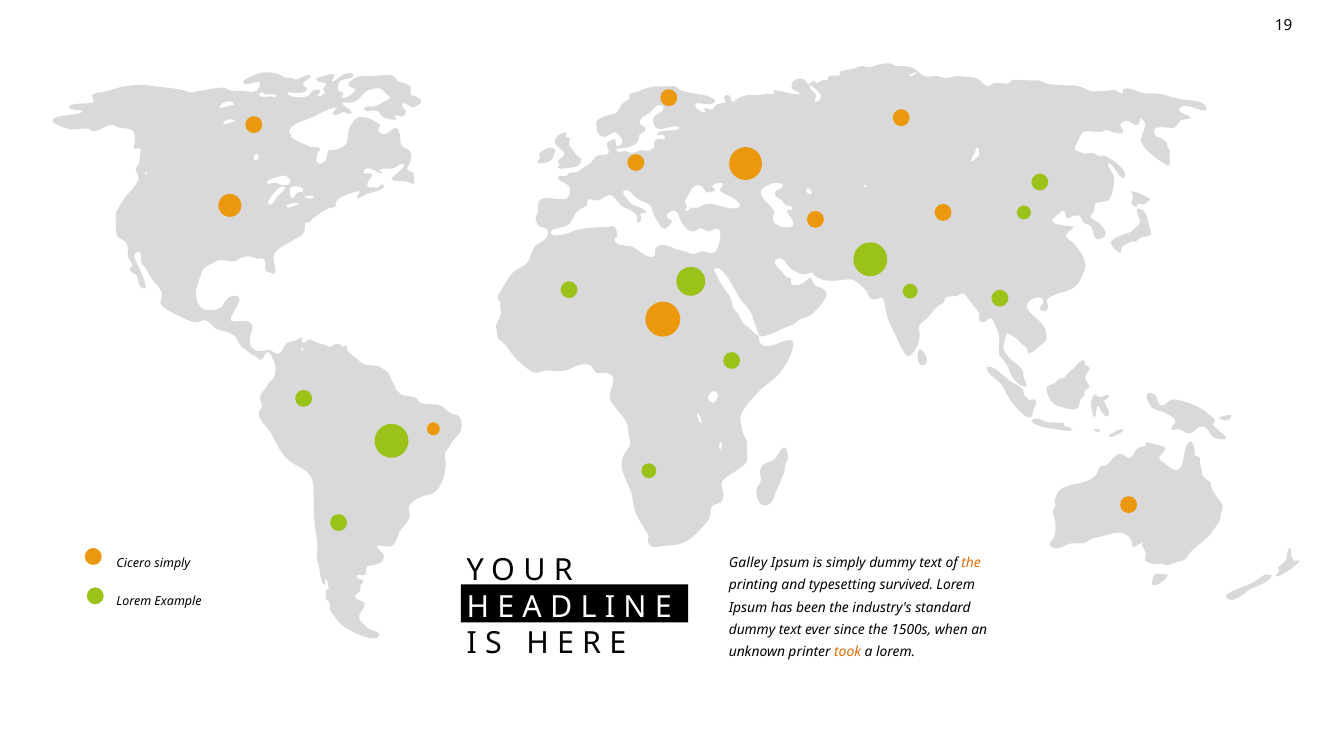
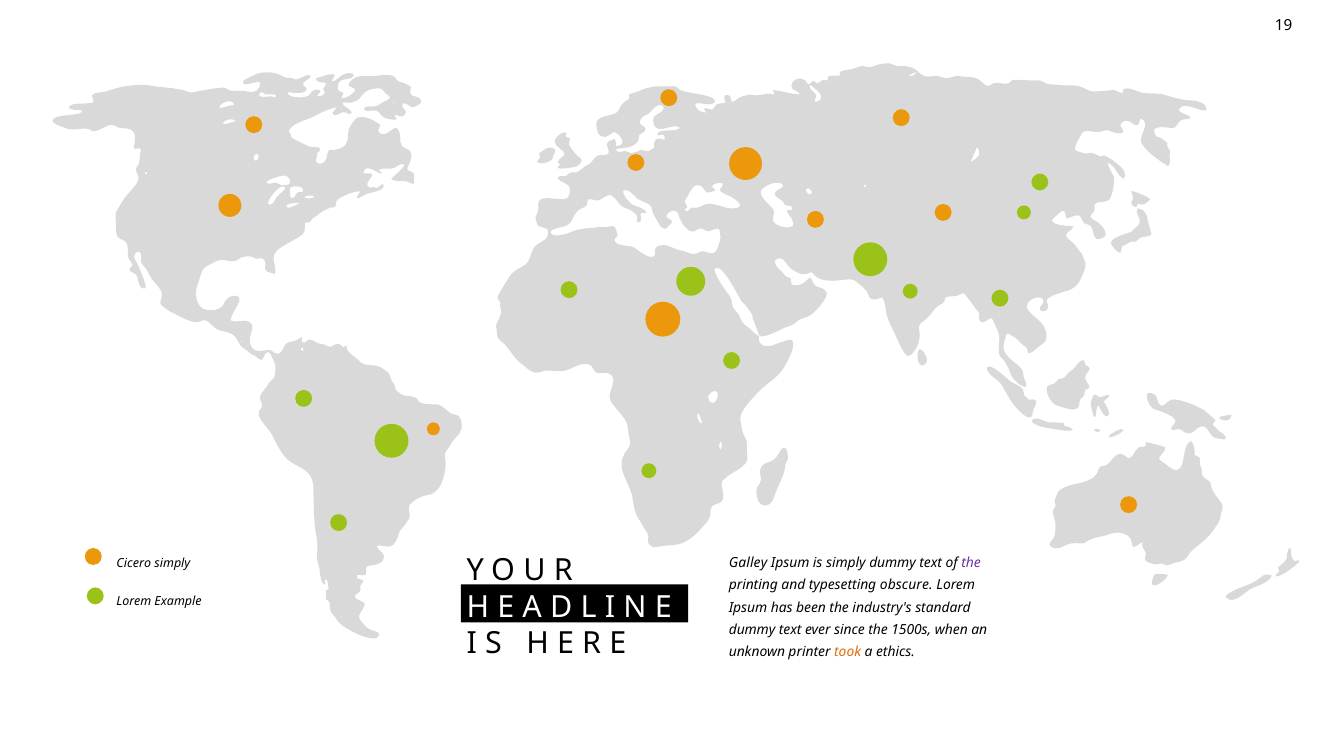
the at (971, 563) colour: orange -> purple
survived: survived -> obscure
a lorem: lorem -> ethics
